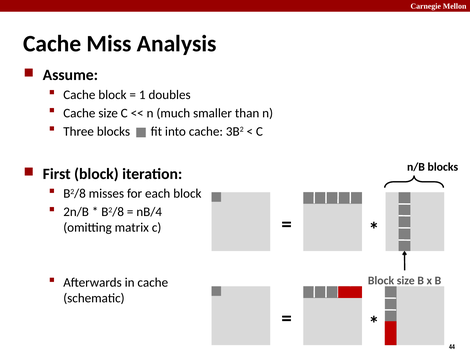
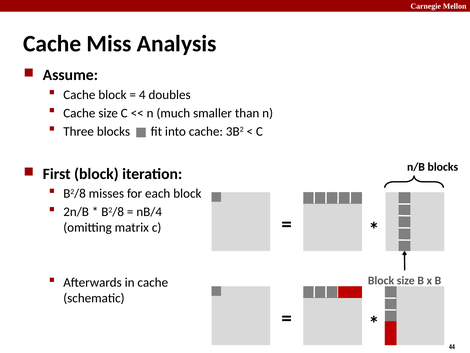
1: 1 -> 4
